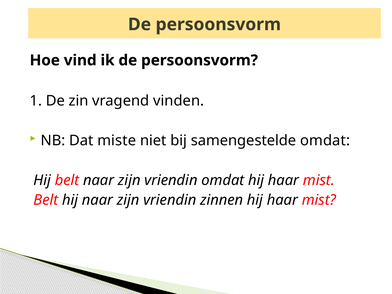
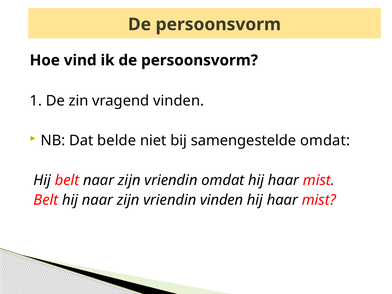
miste: miste -> belde
vriendin zinnen: zinnen -> vinden
